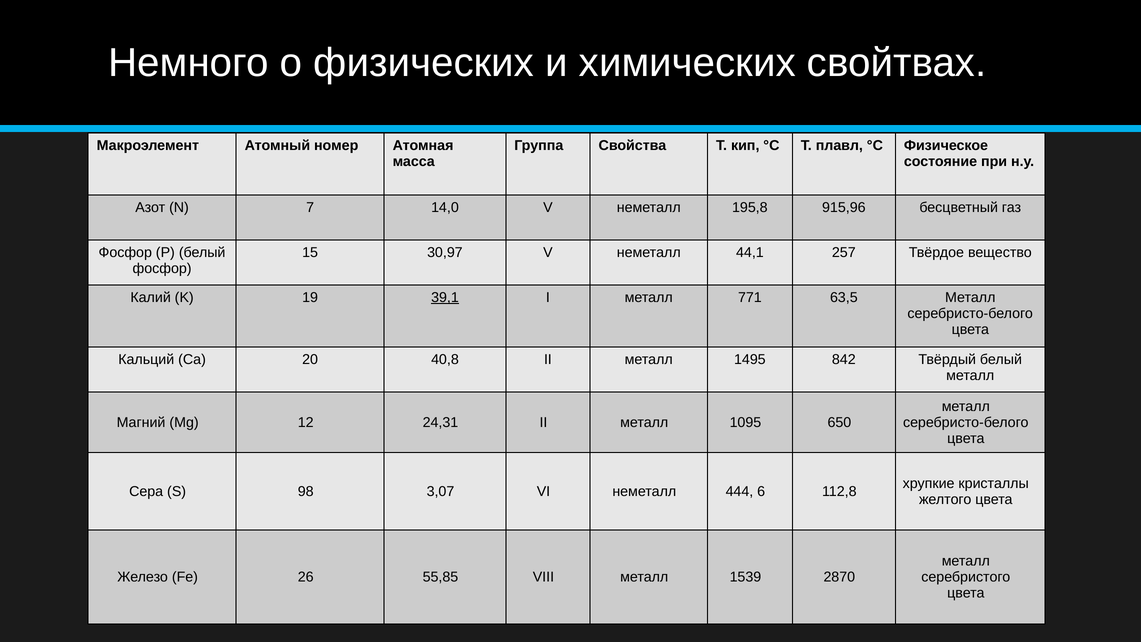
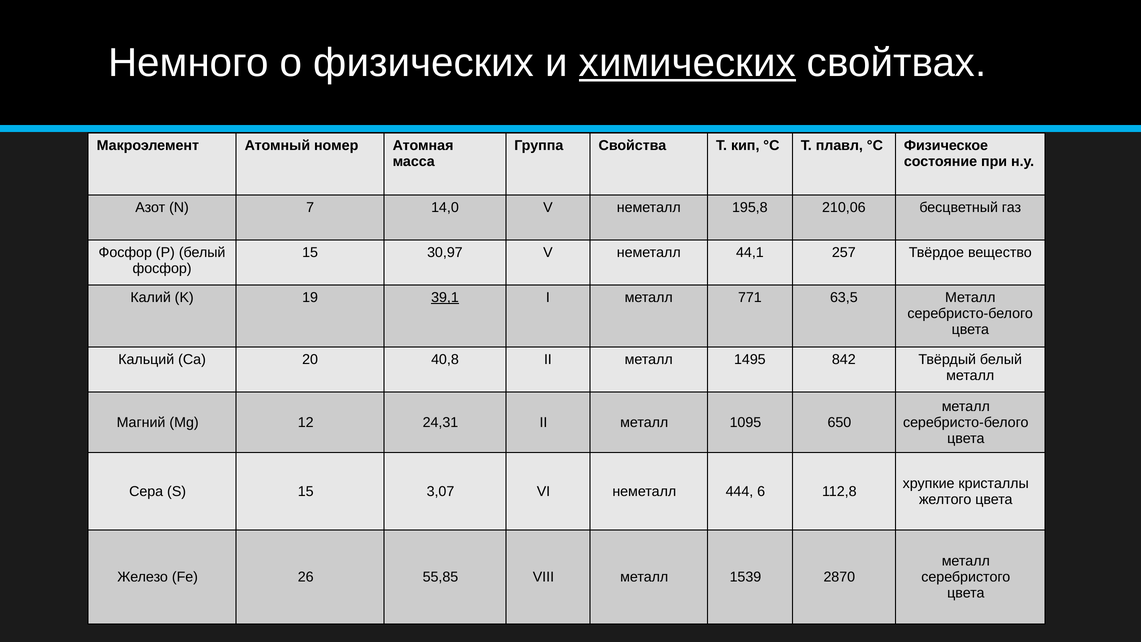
химических underline: none -> present
915,96: 915,96 -> 210,06
S 98: 98 -> 15
